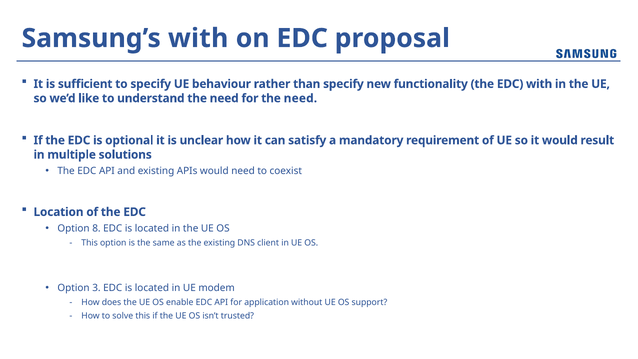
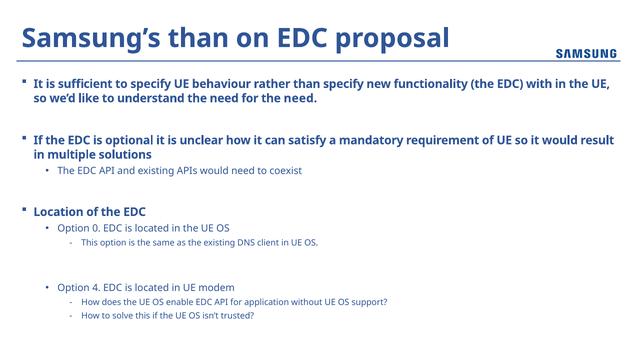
Samsung’s with: with -> than
8: 8 -> 0
3: 3 -> 4
